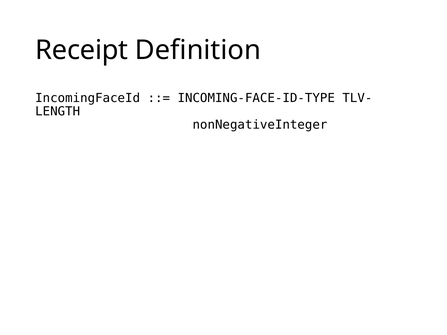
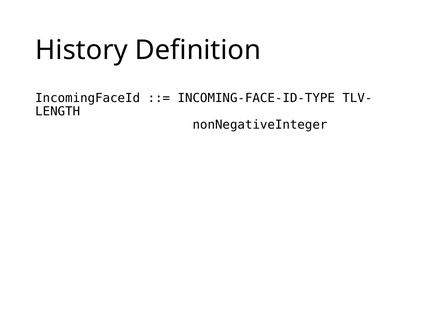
Receipt: Receipt -> History
